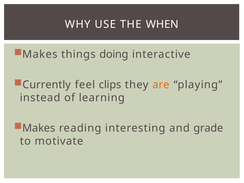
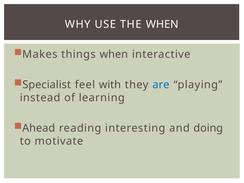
things doing: doing -> when
Currently: Currently -> Specialist
clips: clips -> with
are colour: orange -> blue
Makes at (39, 128): Makes -> Ahead
grade: grade -> doing
